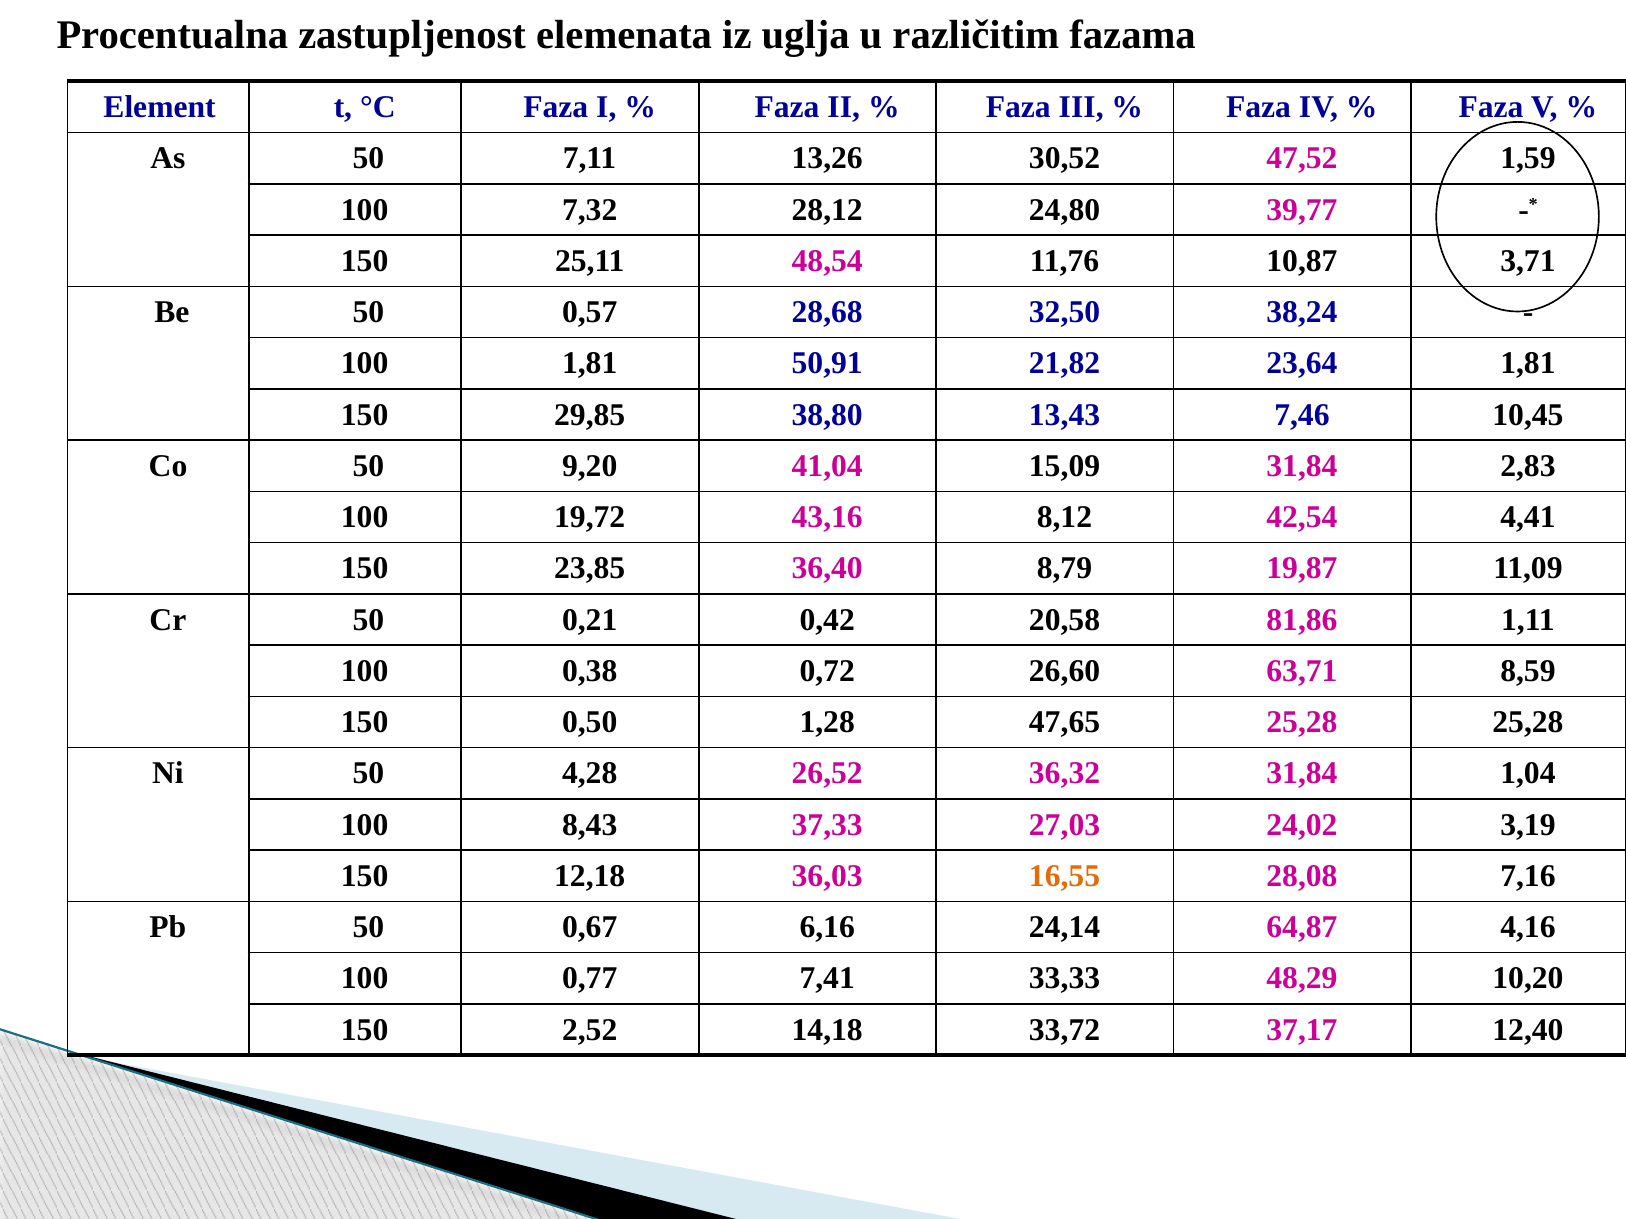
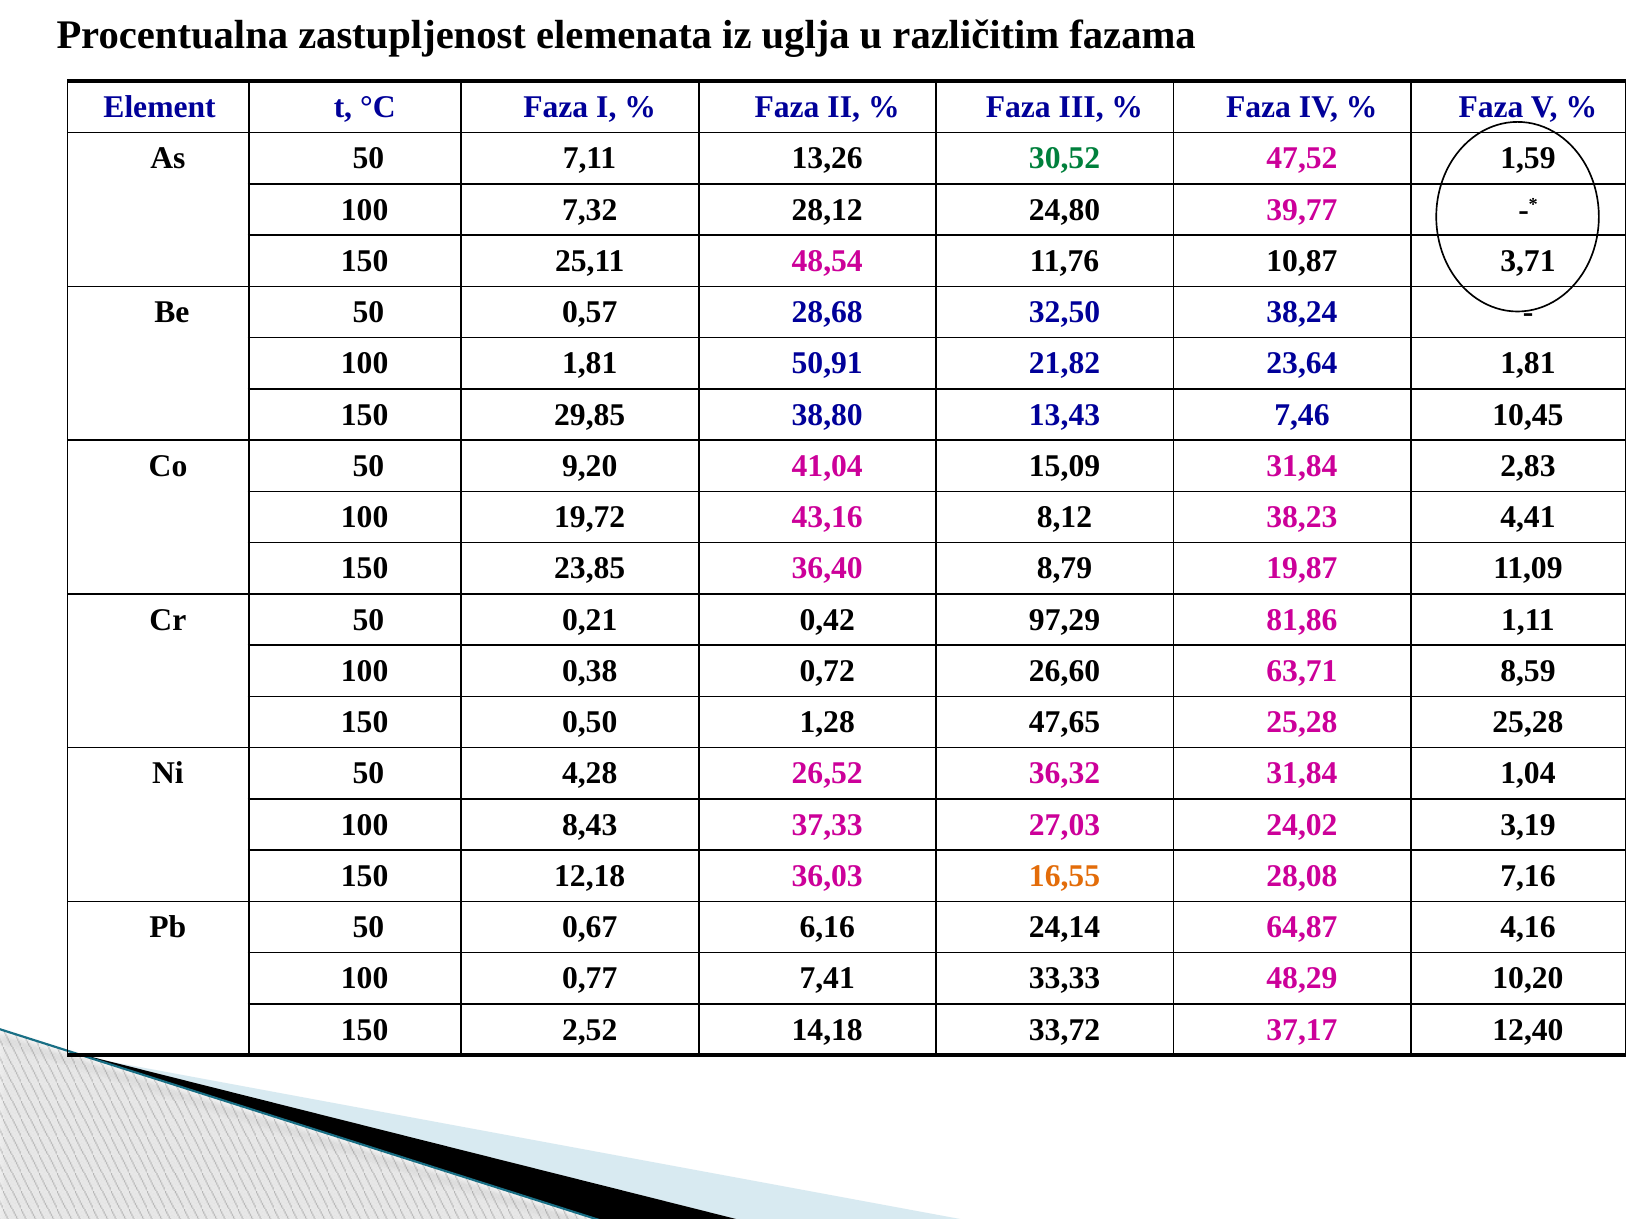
30,52 colour: black -> green
42,54: 42,54 -> 38,23
20,58: 20,58 -> 97,29
